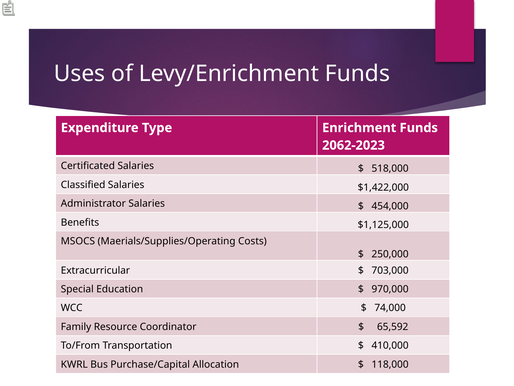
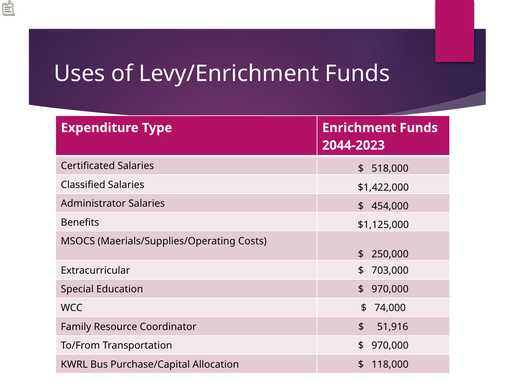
2062-2023: 2062-2023 -> 2044-2023
65,592: 65,592 -> 51,916
410,000 at (390, 345): 410,000 -> 970,000
